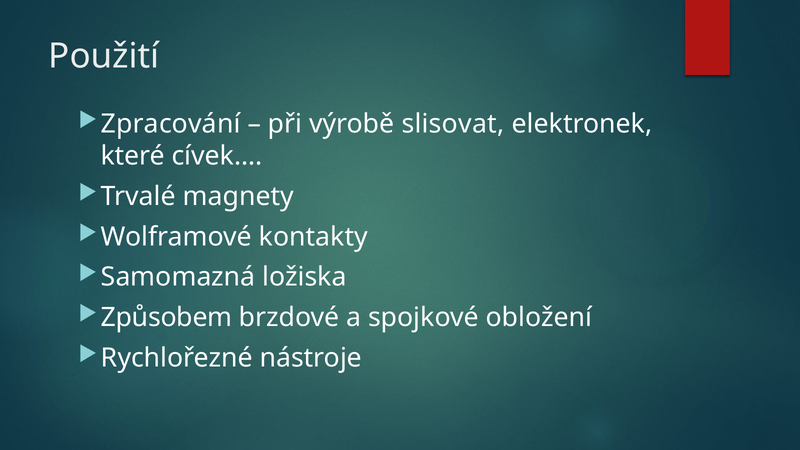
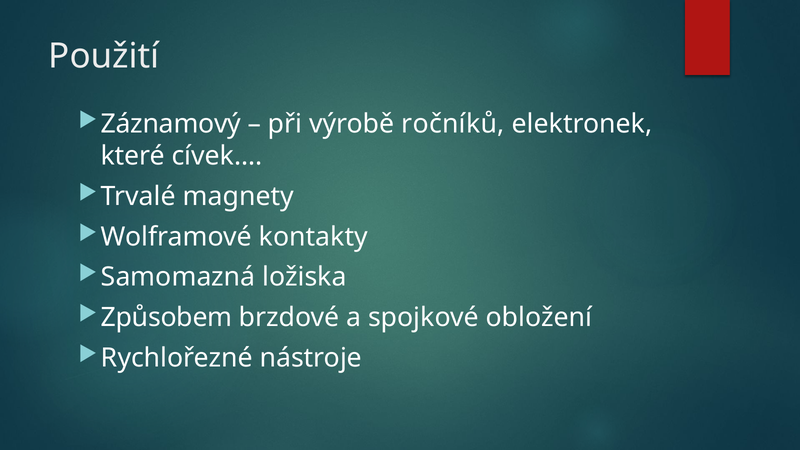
Zpracování: Zpracování -> Záznamový
slisovat: slisovat -> ročníků
